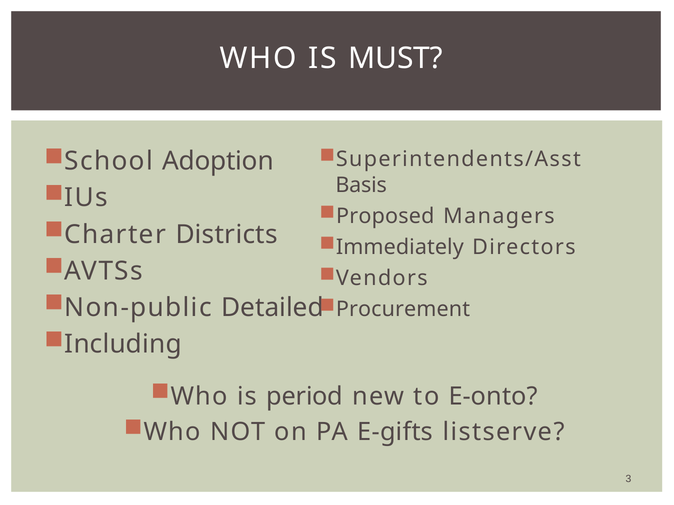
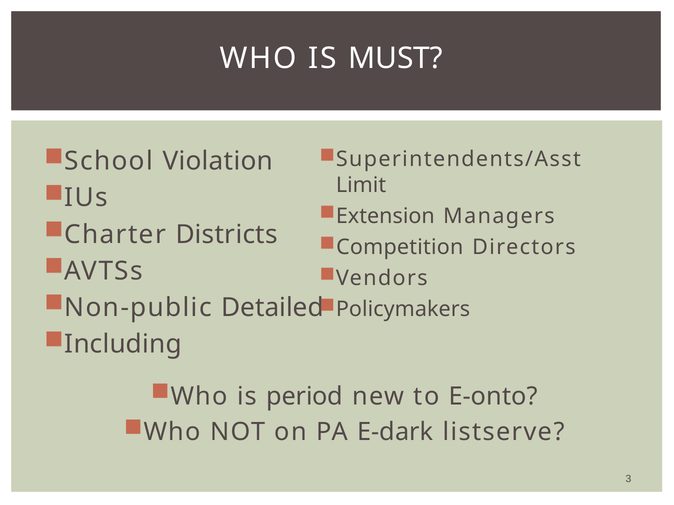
Adoption: Adoption -> Violation
Basis: Basis -> Limit
Proposed: Proposed -> Extension
Immediately: Immediately -> Competition
Procurement: Procurement -> Policymakers
E-gifts: E-gifts -> E-dark
